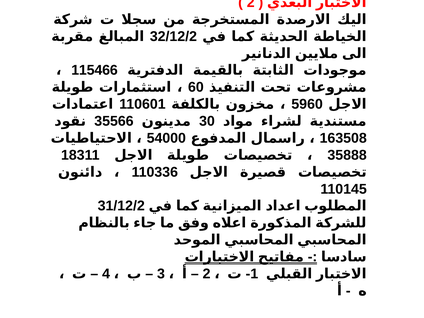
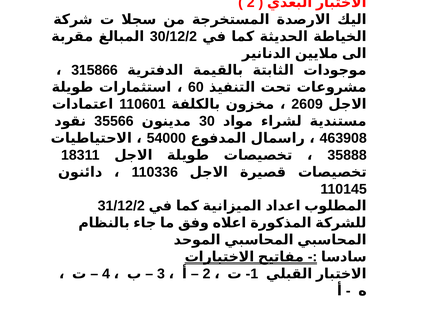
32/12/2: 32/12/2 -> 30/12/2
115466: 115466 -> 315866
5960: 5960 -> 2609
163508: 163508 -> 463908
